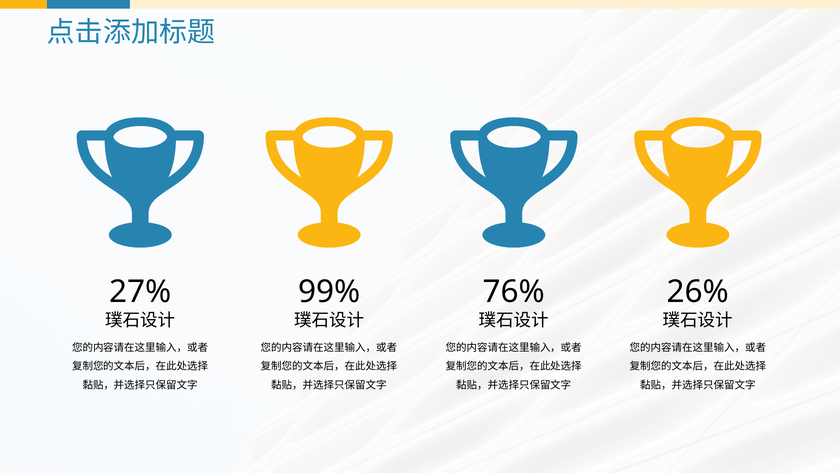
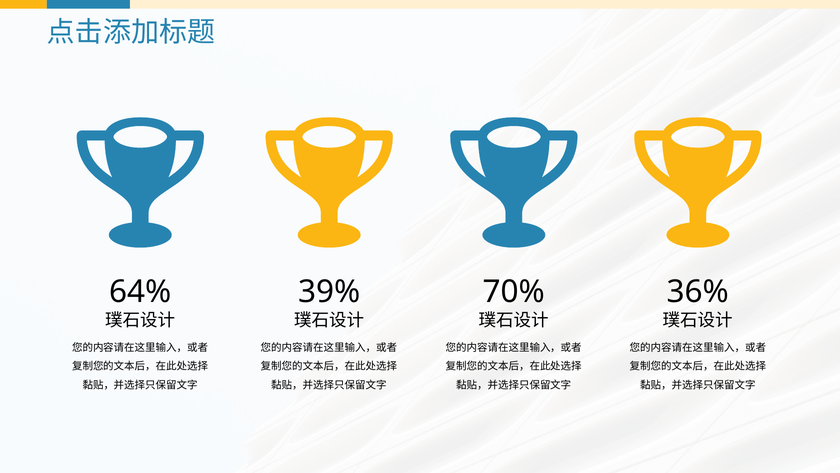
27%: 27% -> 64%
99%: 99% -> 39%
76%: 76% -> 70%
26%: 26% -> 36%
